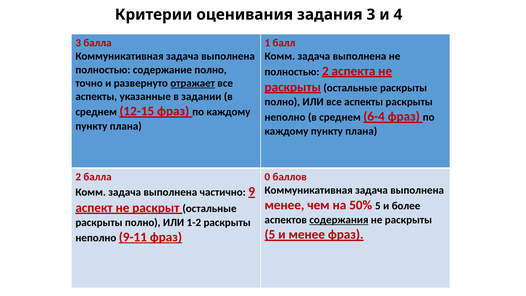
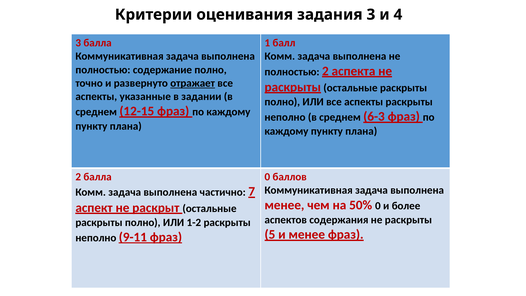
6-4: 6-4 -> 6-3
9: 9 -> 7
50% 5: 5 -> 0
содержания underline: present -> none
